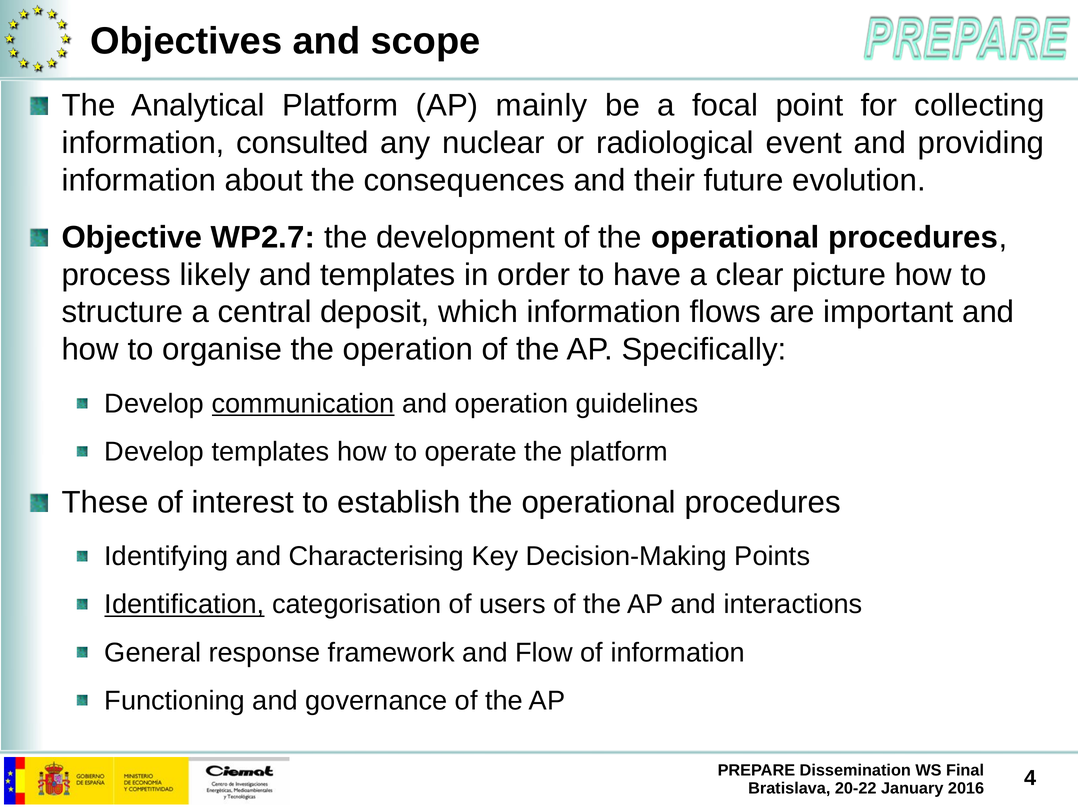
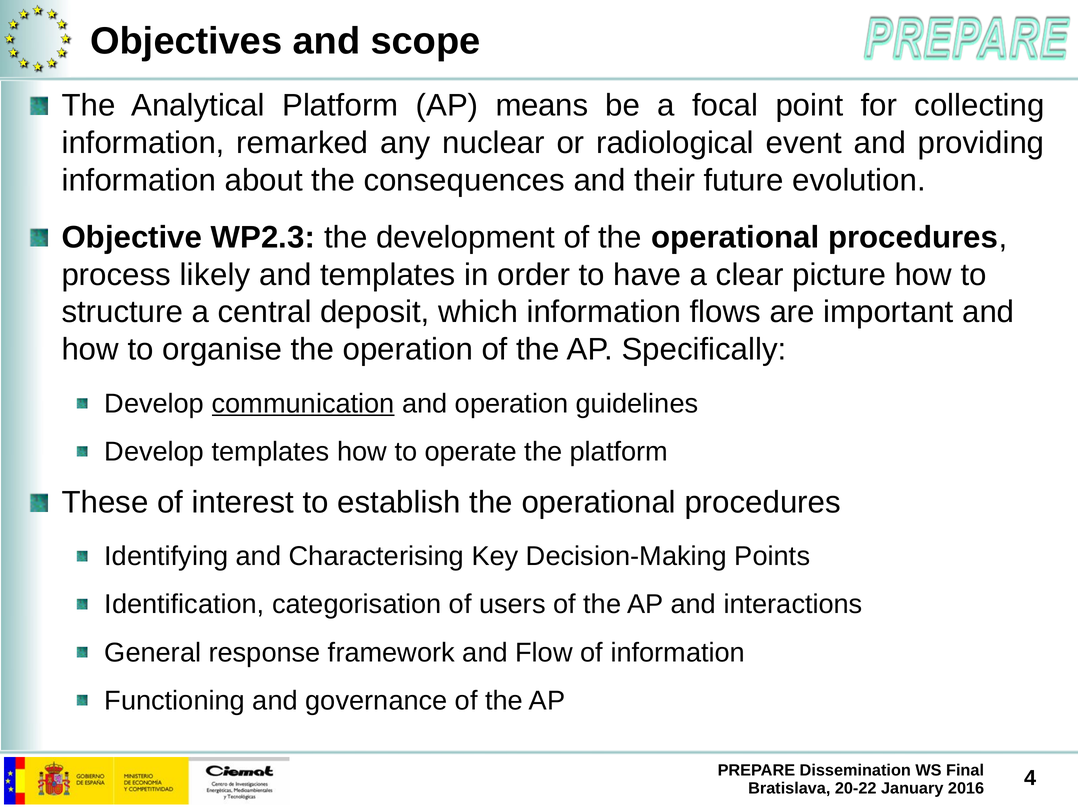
mainly: mainly -> means
consulted: consulted -> remarked
WP2.7: WP2.7 -> WP2.3
Identification underline: present -> none
